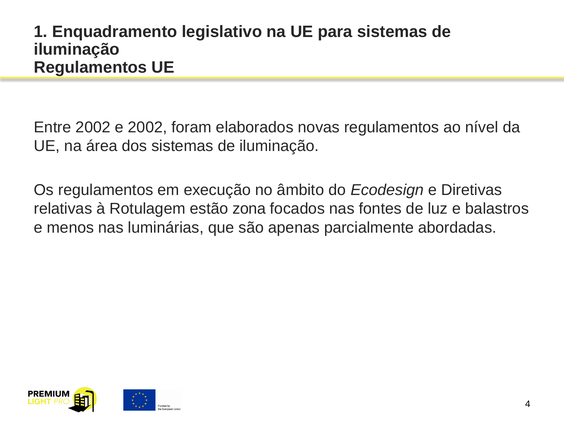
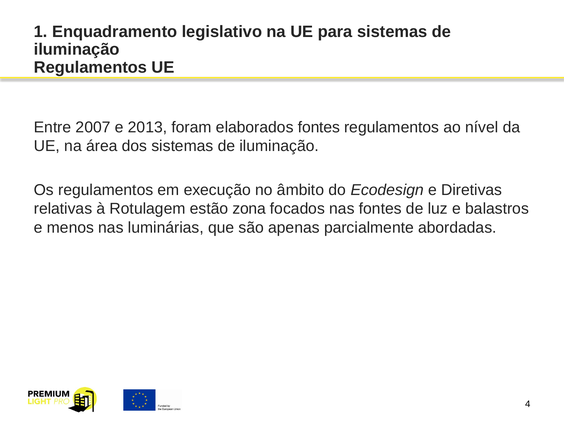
Entre 2002: 2002 -> 2007
e 2002: 2002 -> 2013
elaborados novas: novas -> fontes
